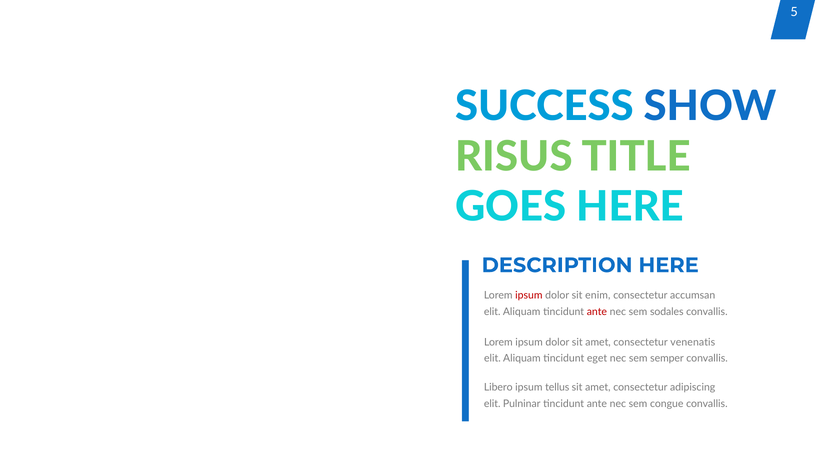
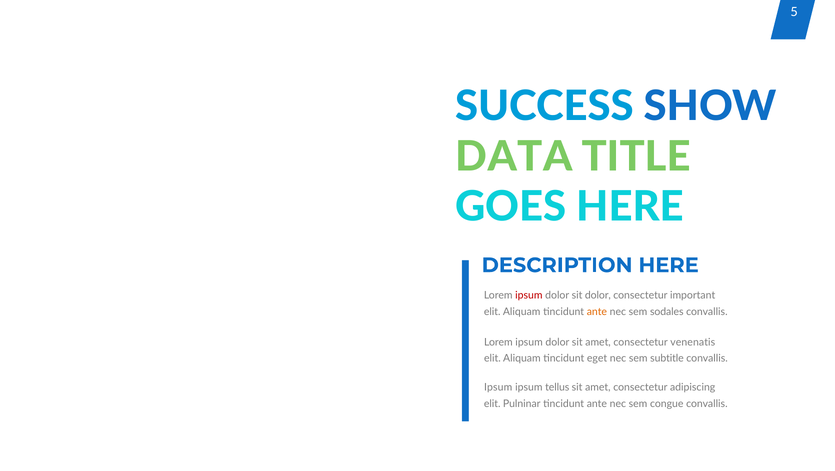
RISUS: RISUS -> DATA
sit enim: enim -> dolor
accumsan: accumsan -> important
ante at (597, 312) colour: red -> orange
semper: semper -> subtitle
Libero at (498, 387): Libero -> Ipsum
